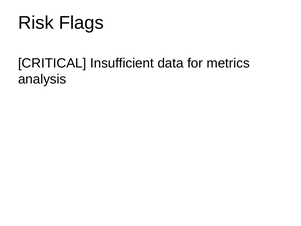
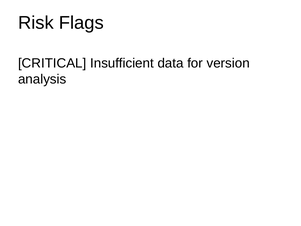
metrics: metrics -> version
